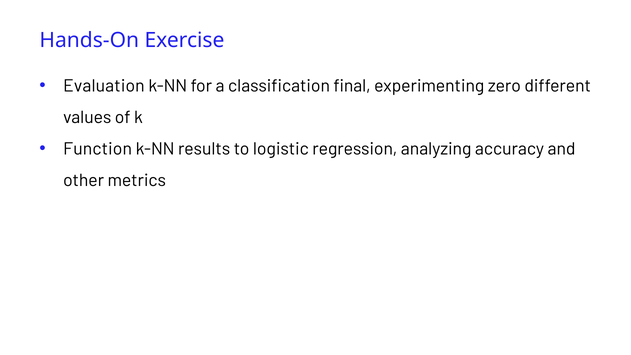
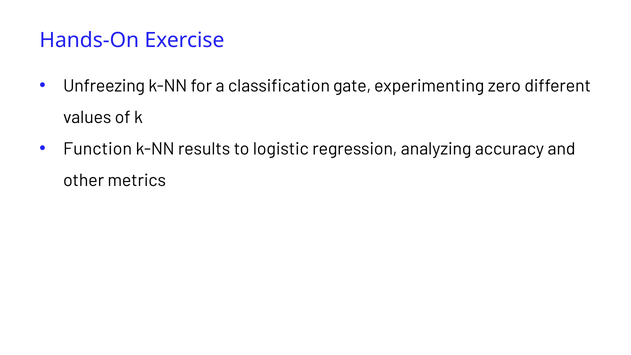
Evaluation: Evaluation -> Unfreezing
final: final -> gate
